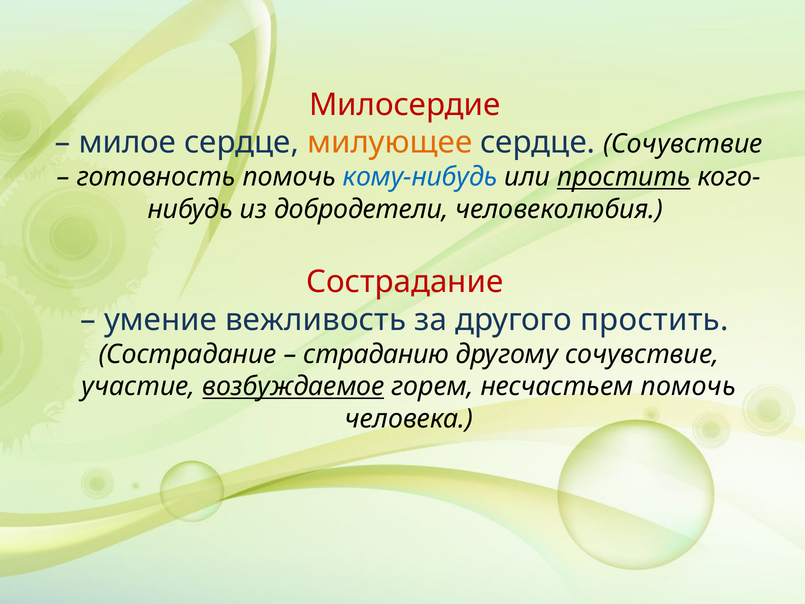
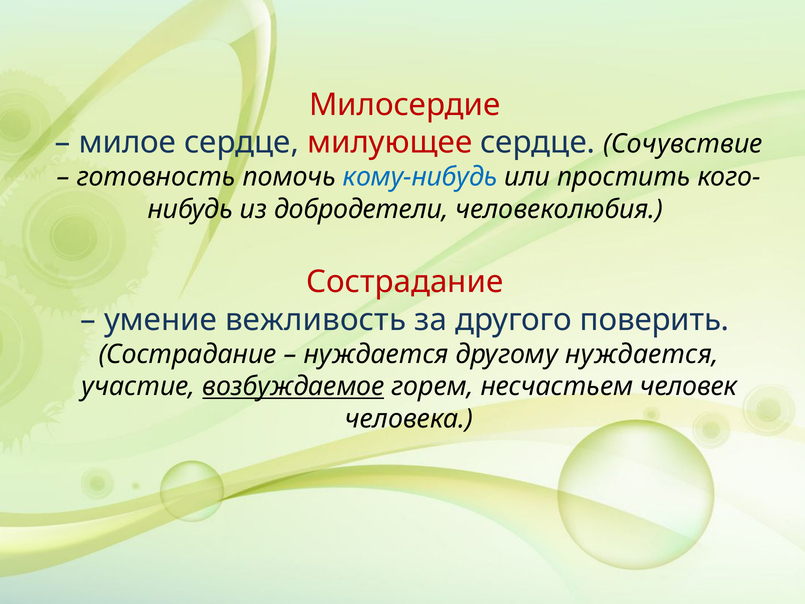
милующее colour: orange -> red
простить at (624, 177) underline: present -> none
другого простить: простить -> поверить
страданию at (376, 354): страданию -> нуждается
другому сочувствие: сочувствие -> нуждается
несчастьем помочь: помочь -> человек
